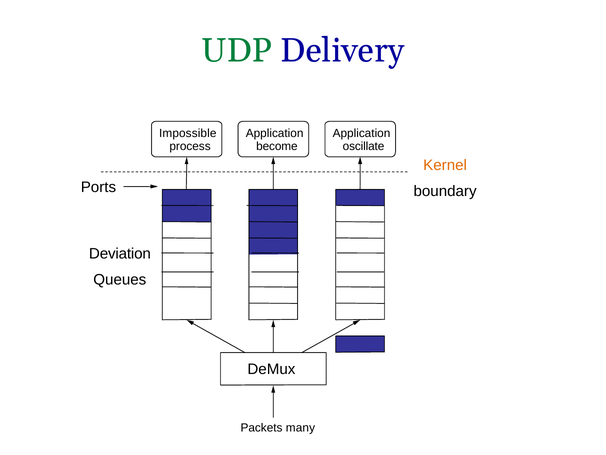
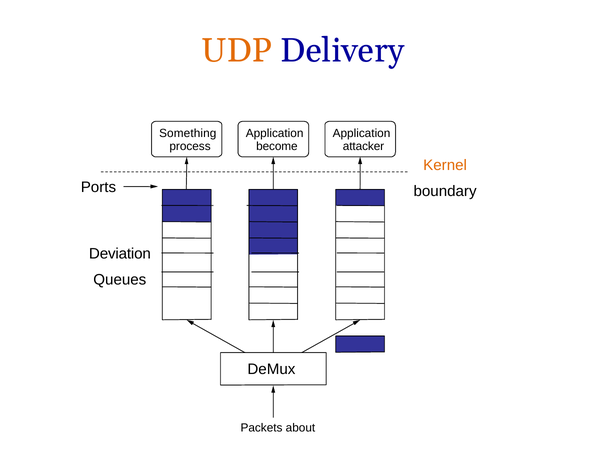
UDP colour: green -> orange
Impossible: Impossible -> Something
oscillate: oscillate -> attacker
many: many -> about
